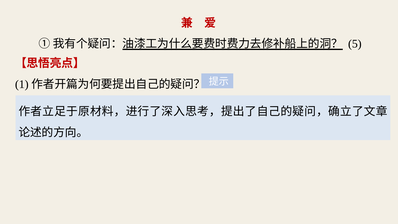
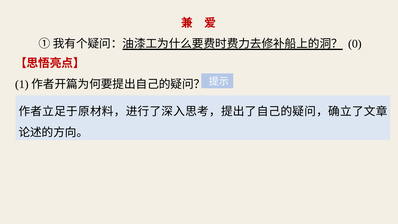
5: 5 -> 0
